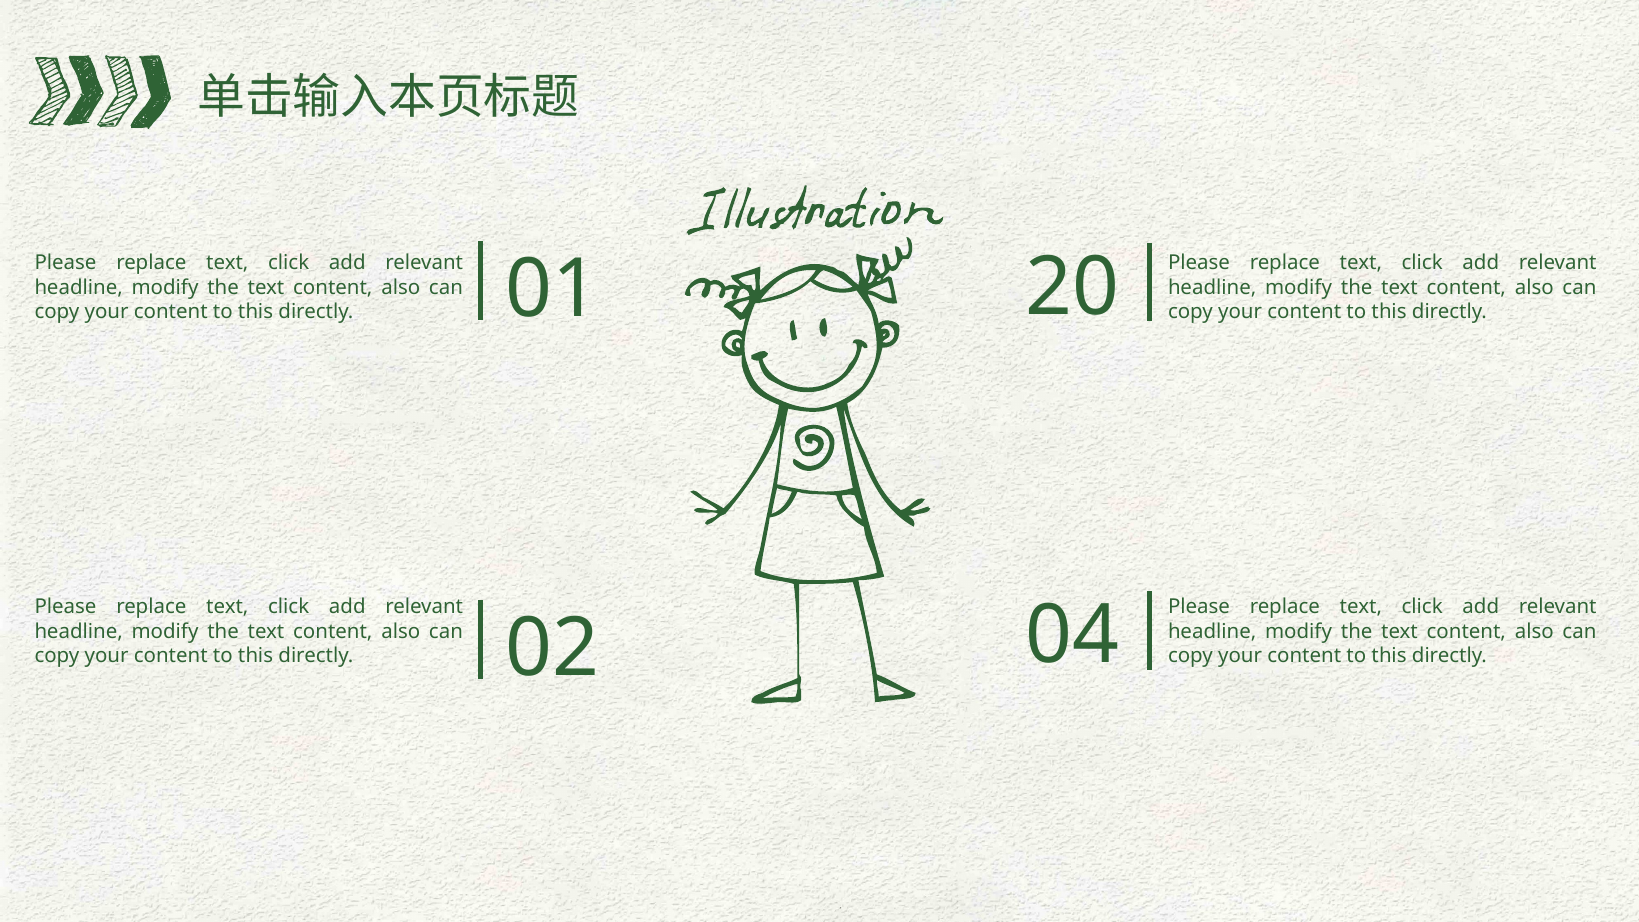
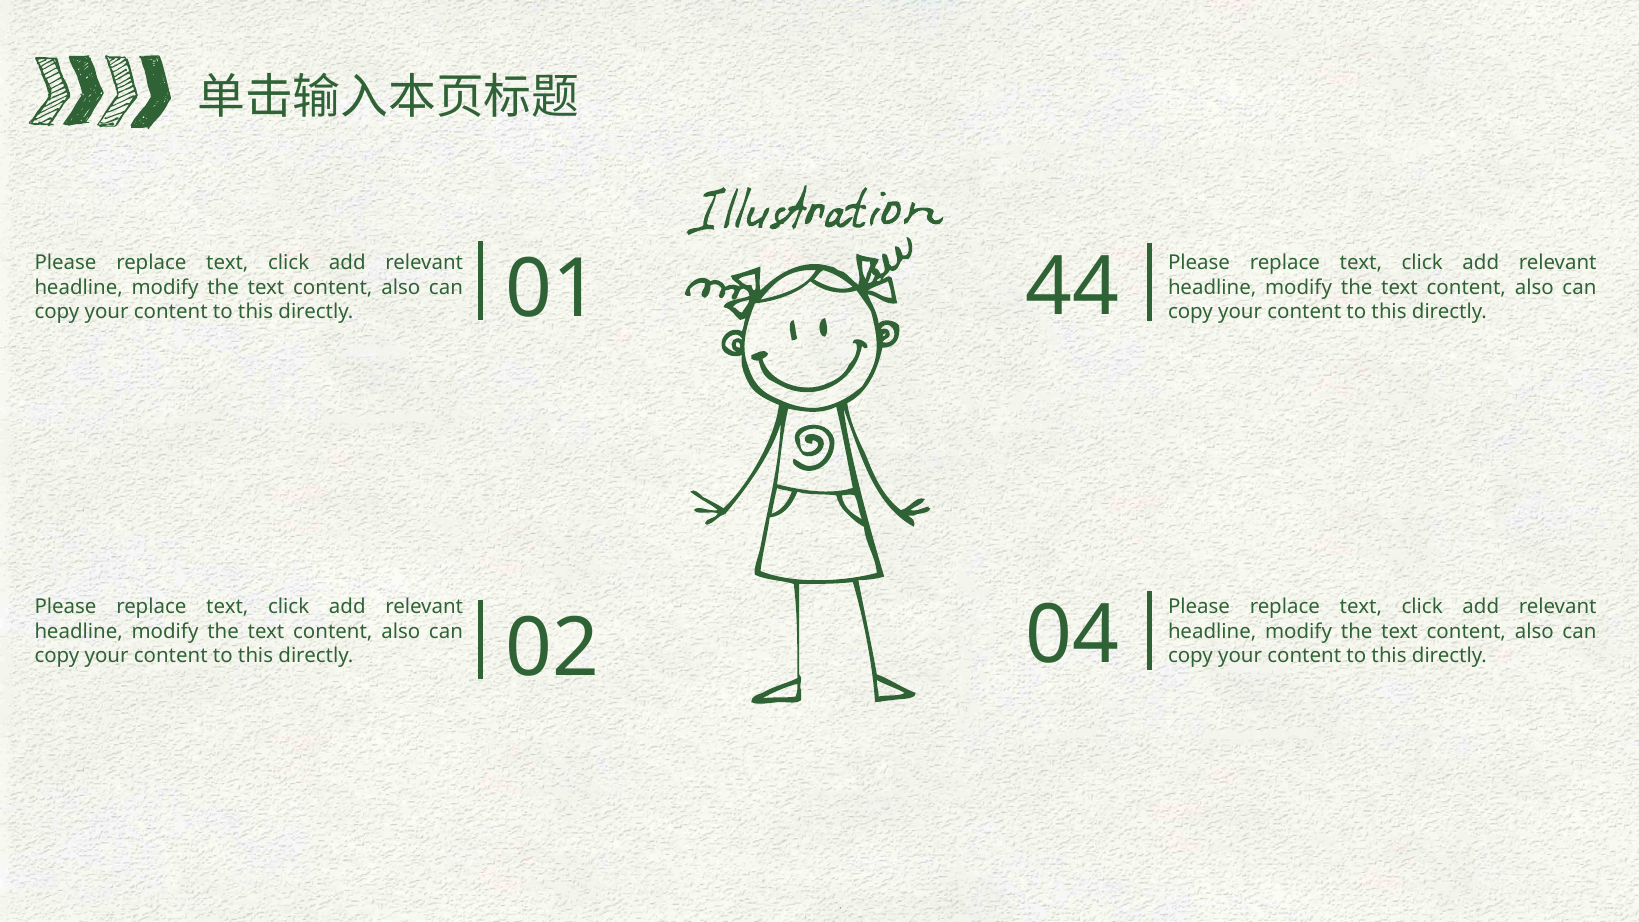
20: 20 -> 44
